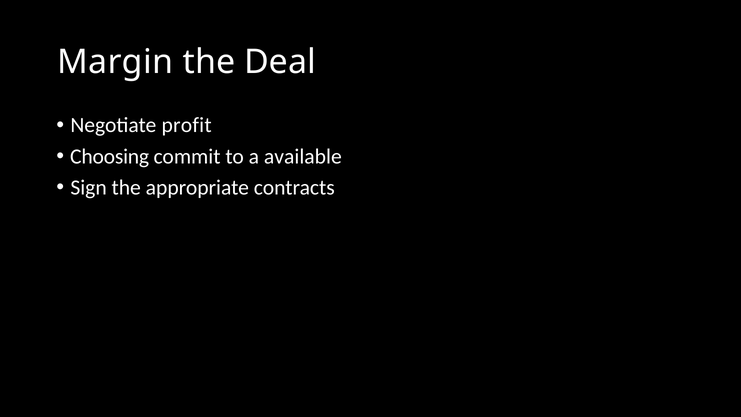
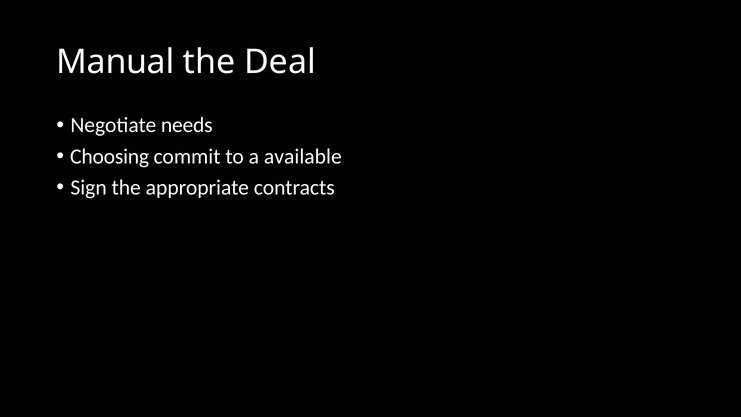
Margin: Margin -> Manual
profit: profit -> needs
